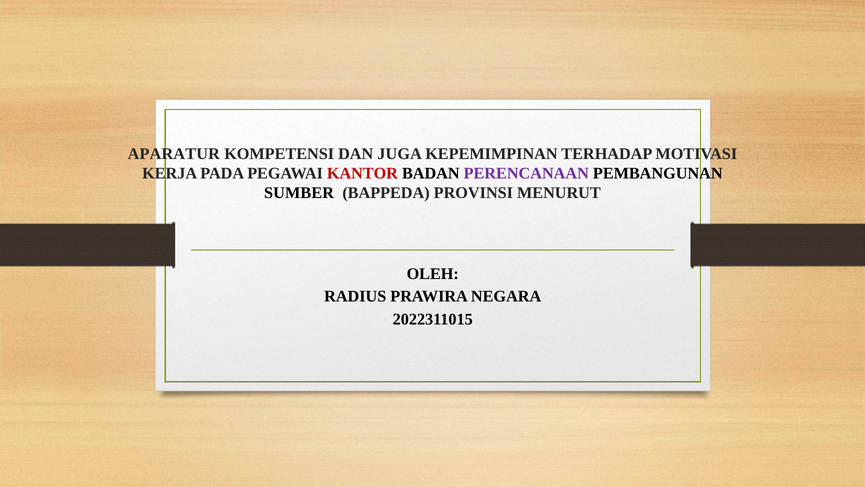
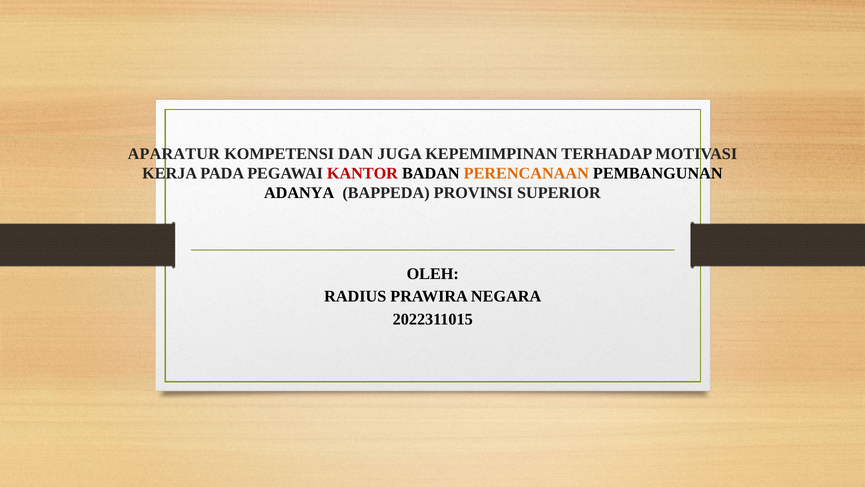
PERENCANAAN colour: purple -> orange
SUMBER: SUMBER -> ADANYA
MENURUT: MENURUT -> SUPERIOR
